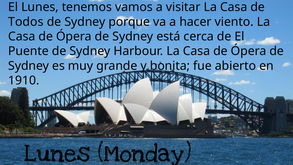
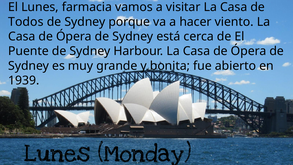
tenemos: tenemos -> farmacia
1910: 1910 -> 1939
